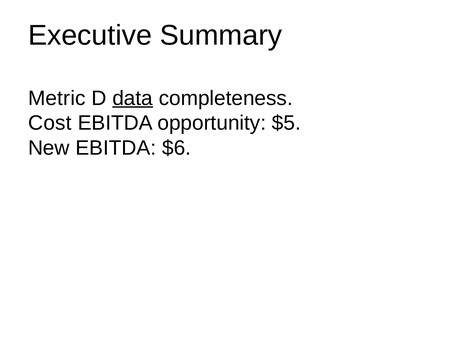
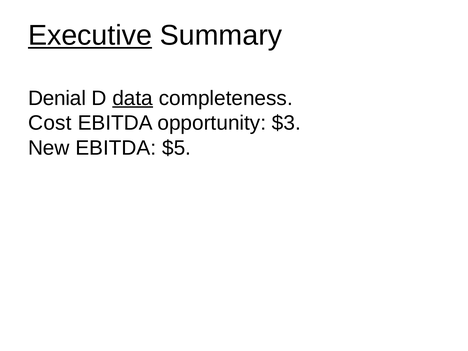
Executive underline: none -> present
Metric: Metric -> Denial
$5: $5 -> $3
$6: $6 -> $5
